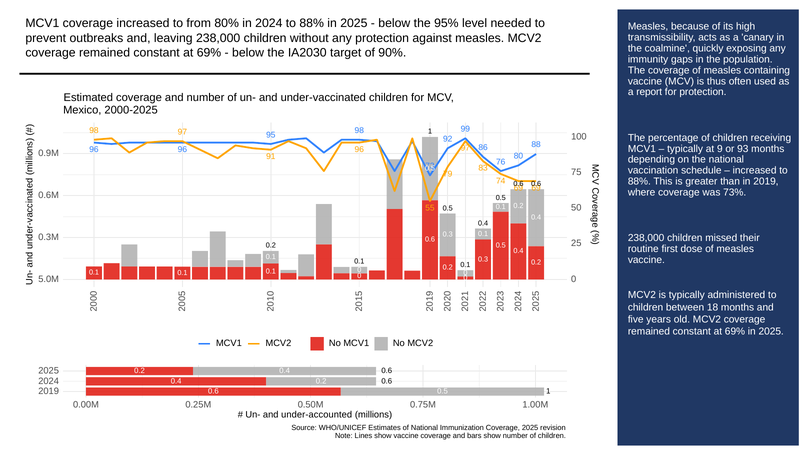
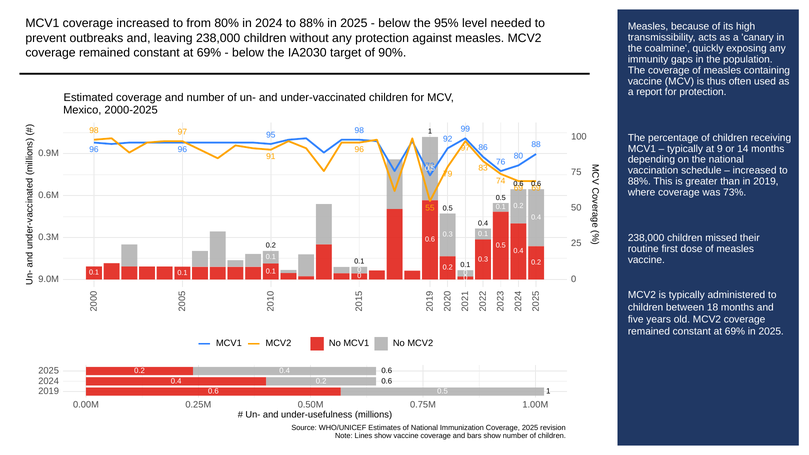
93: 93 -> 14
5.0M: 5.0M -> 9.0M
under-accounted: under-accounted -> under-usefulness
